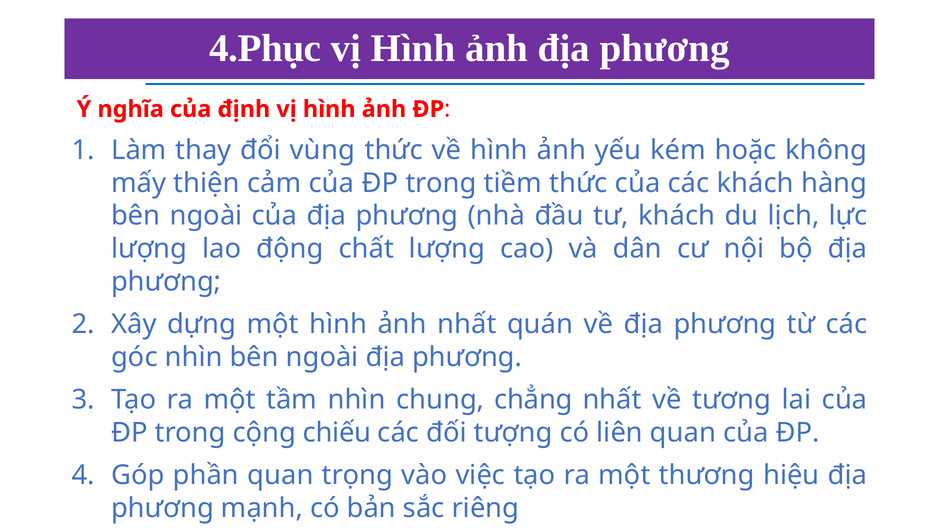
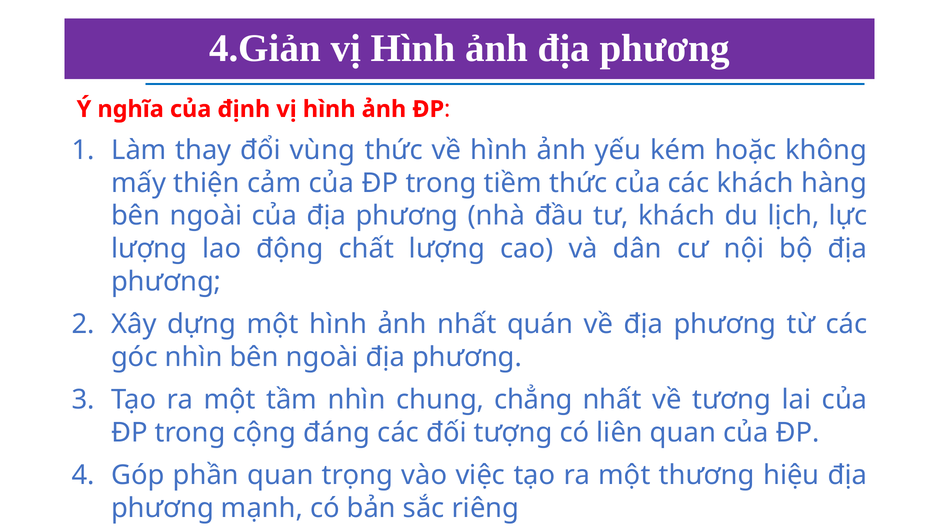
4.Phục: 4.Phục -> 4.Giản
chiếu: chiếu -> đáng
